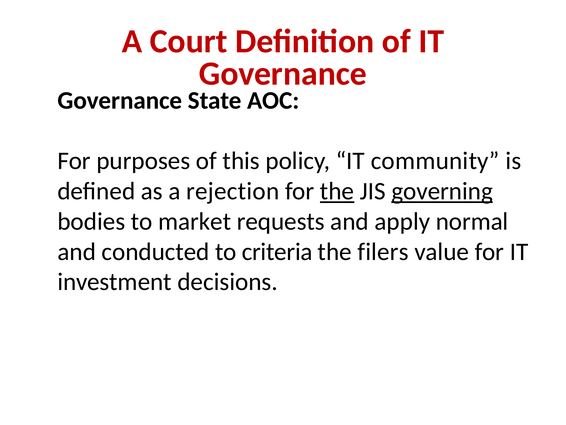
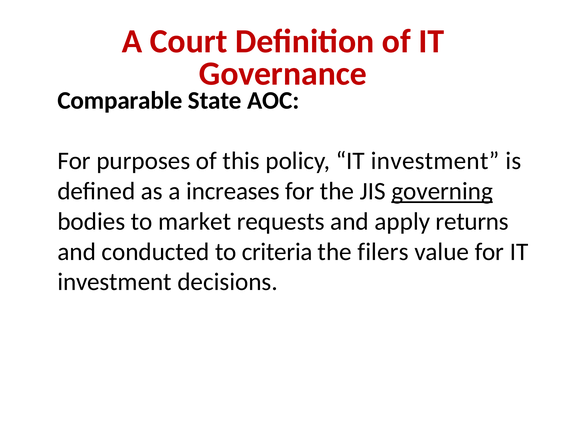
Governance at (120, 100): Governance -> Comparable
policy IT community: community -> investment
rejection: rejection -> increases
the at (337, 191) underline: present -> none
normal: normal -> returns
